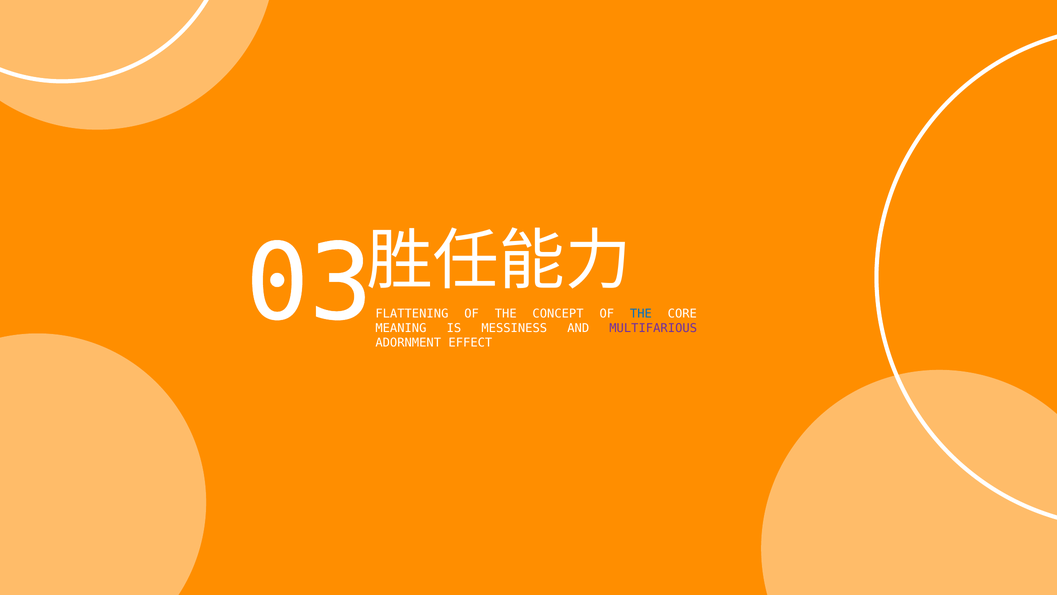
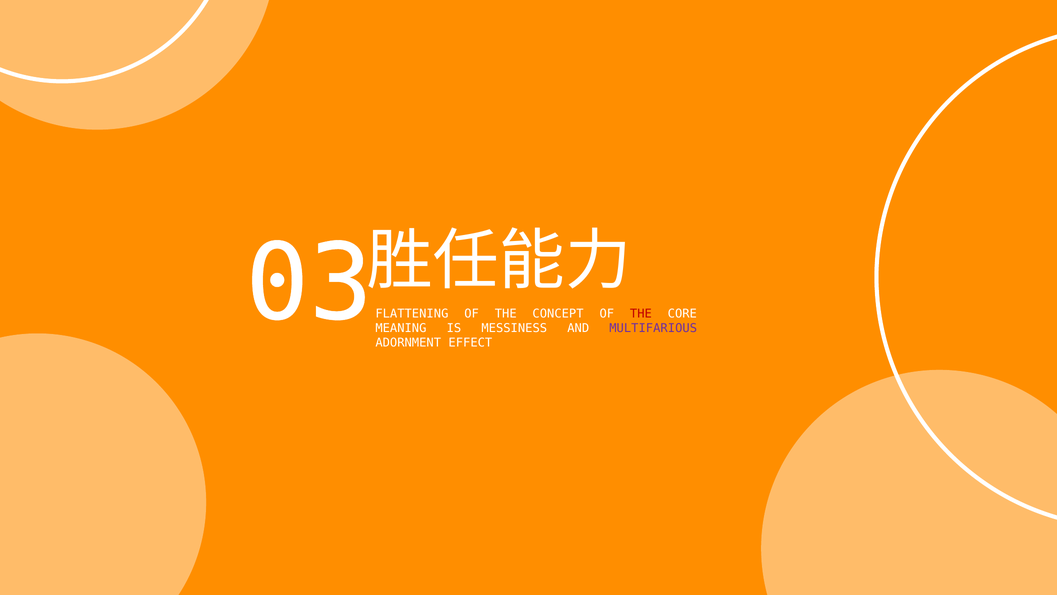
THE at (641, 313) colour: blue -> red
